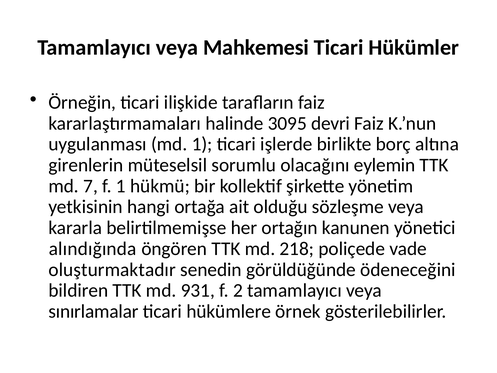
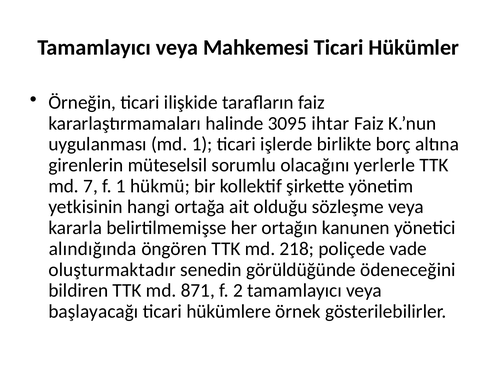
devri: devri -> ihtar
eylemin: eylemin -> yerlerle
931: 931 -> 871
sınırlamalar: sınırlamalar -> başlayacağı
